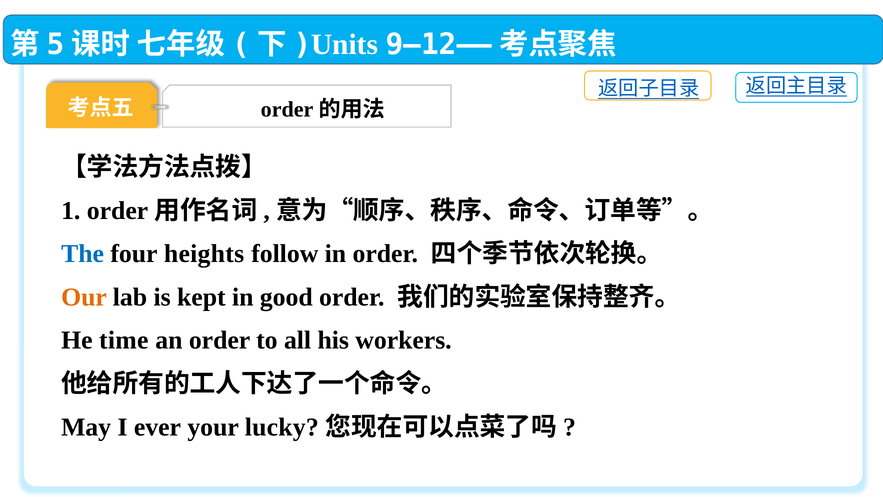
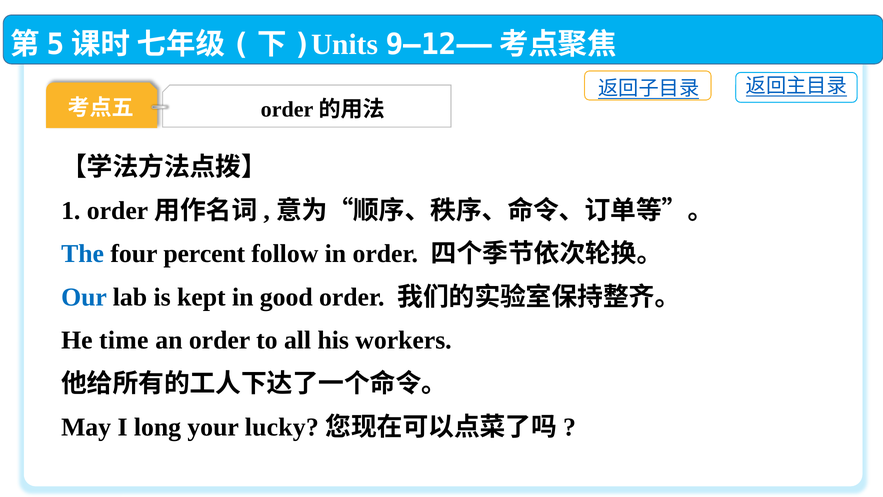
heights: heights -> percent
Our colour: orange -> blue
ever: ever -> long
